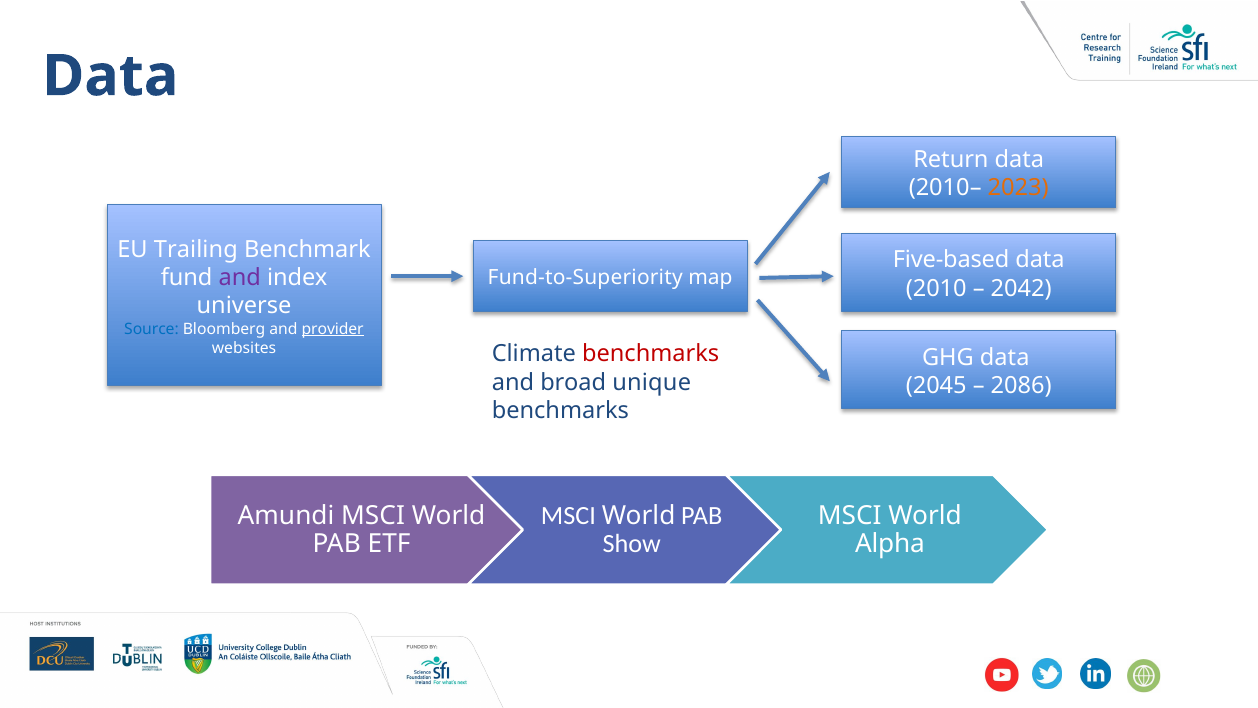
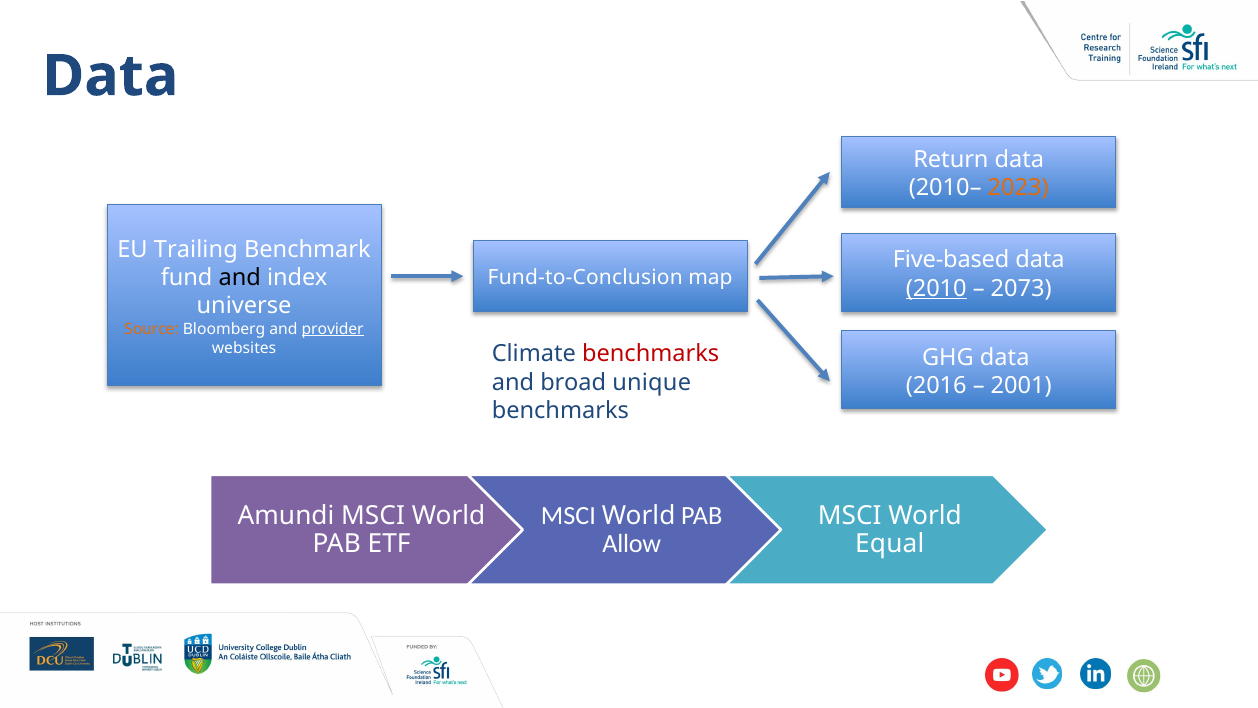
and at (240, 278) colour: purple -> black
Fund-to-Superiority: Fund-to-Superiority -> Fund-to-Conclusion
2010 underline: none -> present
2042: 2042 -> 2073
Source colour: blue -> orange
2045: 2045 -> 2016
2086: 2086 -> 2001
Show: Show -> Allow
Alpha: Alpha -> Equal
